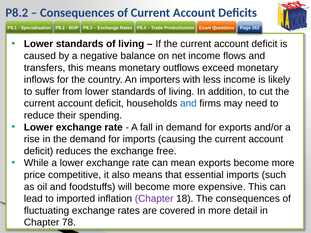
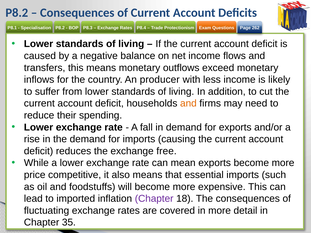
importers: importers -> producer
and at (188, 104) colour: blue -> orange
78: 78 -> 35
